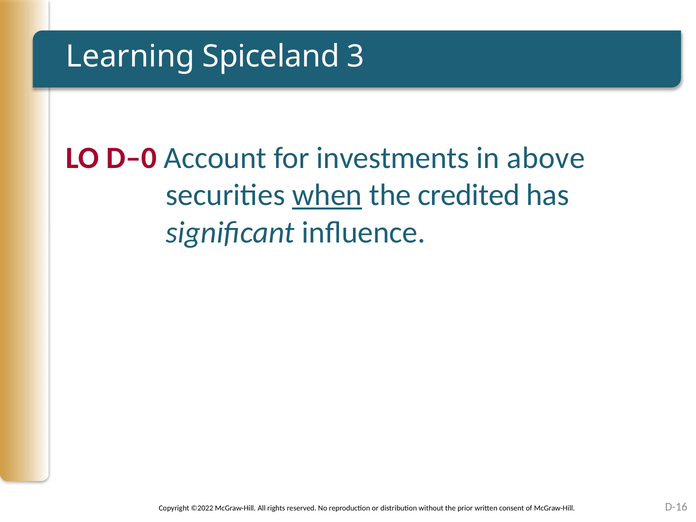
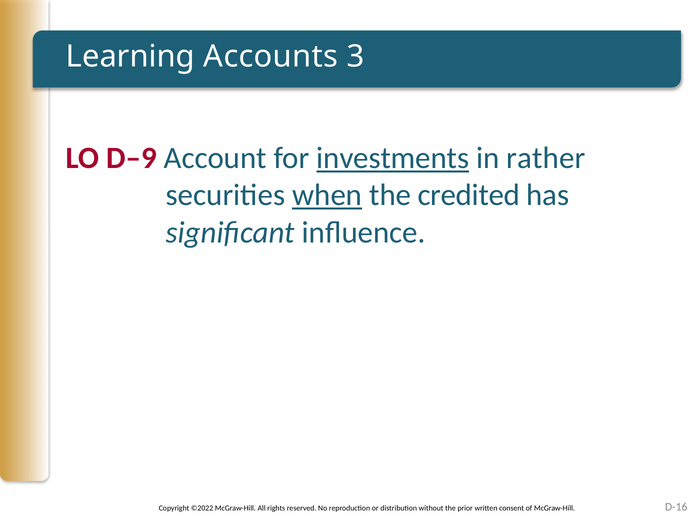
Spiceland: Spiceland -> Accounts
D–0: D–0 -> D–9
investments underline: none -> present
above: above -> rather
